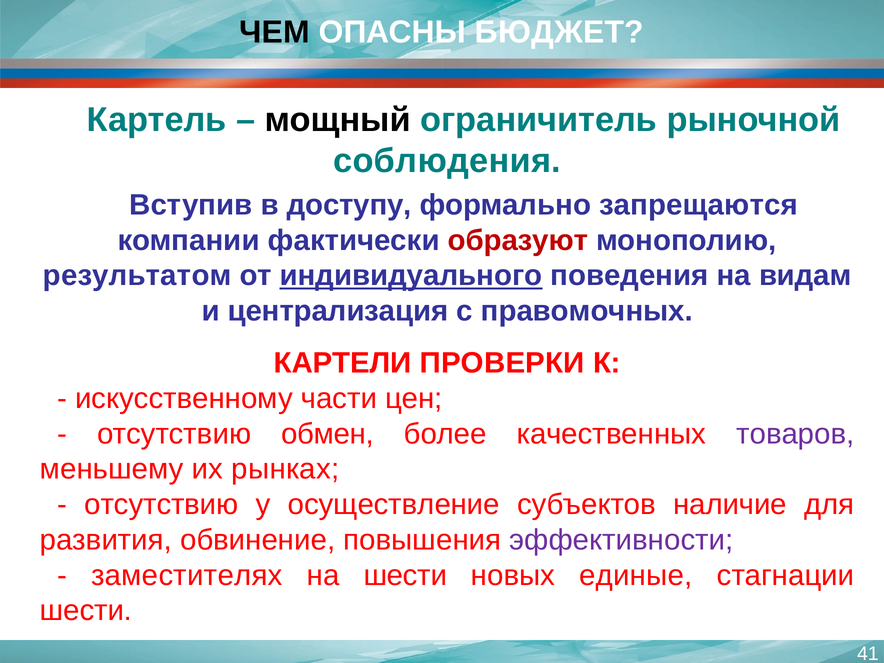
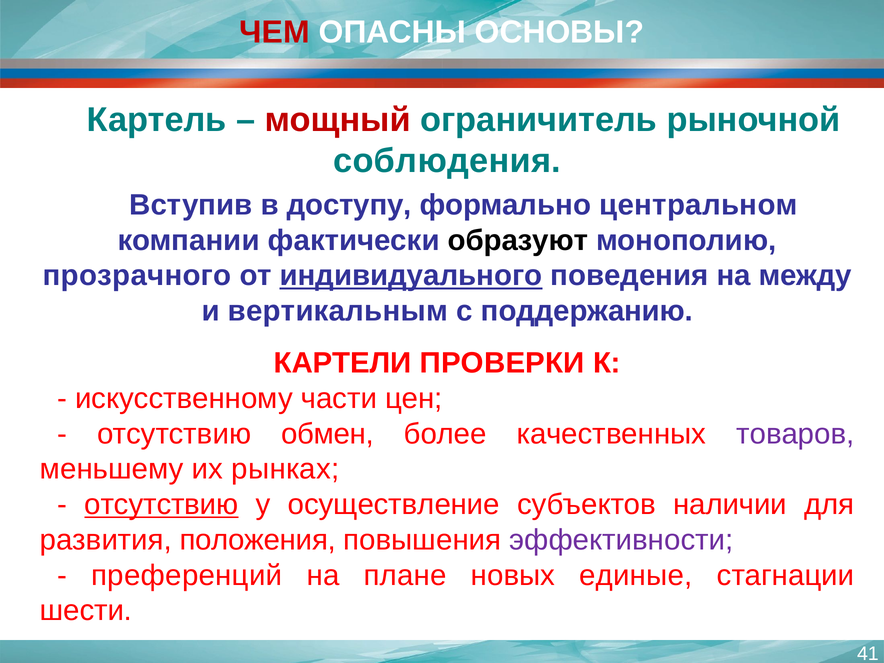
ЧЕМ colour: black -> red
БЮДЖЕТ: БЮДЖЕТ -> ОСНОВЫ
мощный colour: black -> red
запрещаются: запрещаются -> центральном
образуют colour: red -> black
результатом: результатом -> прозрачного
видам: видам -> между
централизация: централизация -> вертикальным
правомочных: правомочных -> поддержанию
отсутствию at (161, 505) underline: none -> present
наличие: наличие -> наличии
обвинение: обвинение -> положения
заместителях: заместителях -> преференций
на шести: шести -> плане
